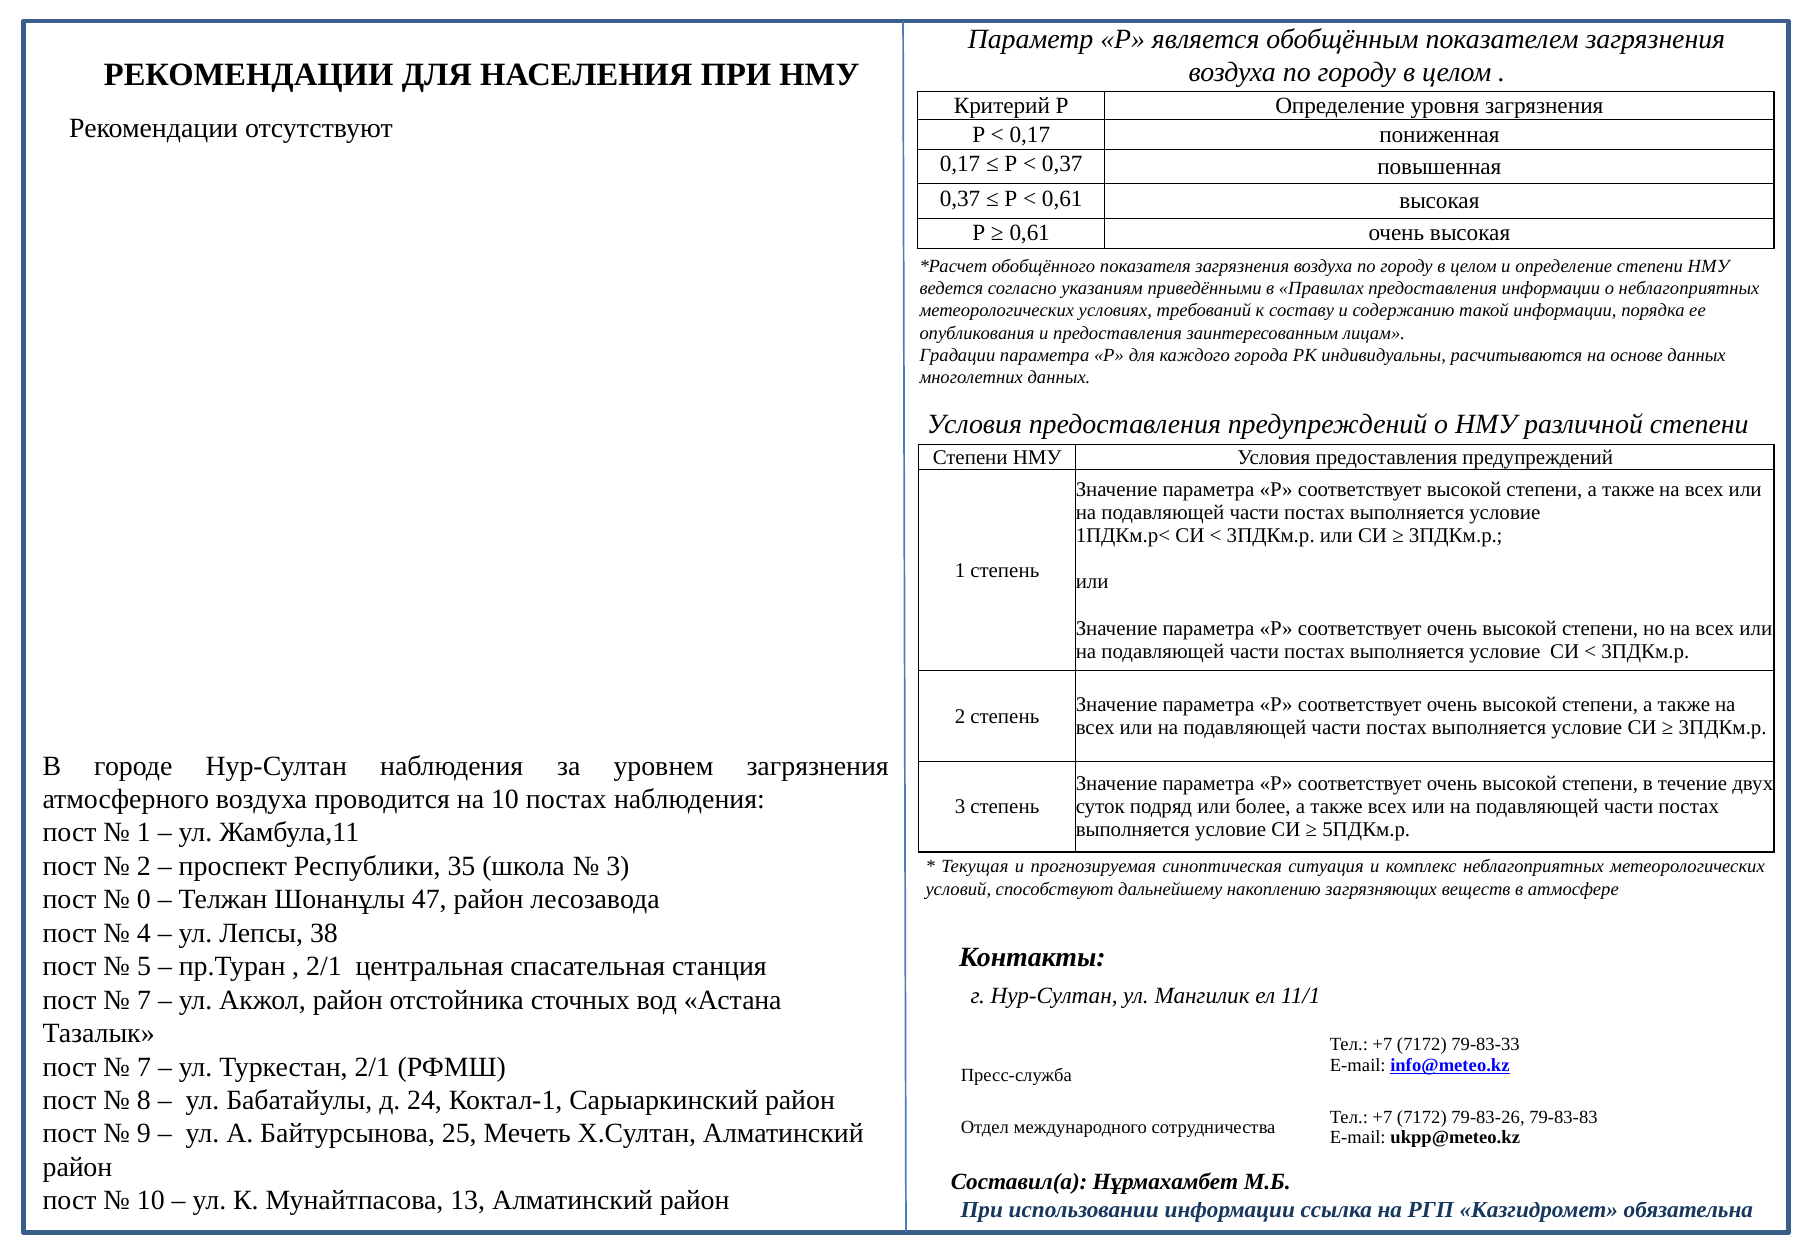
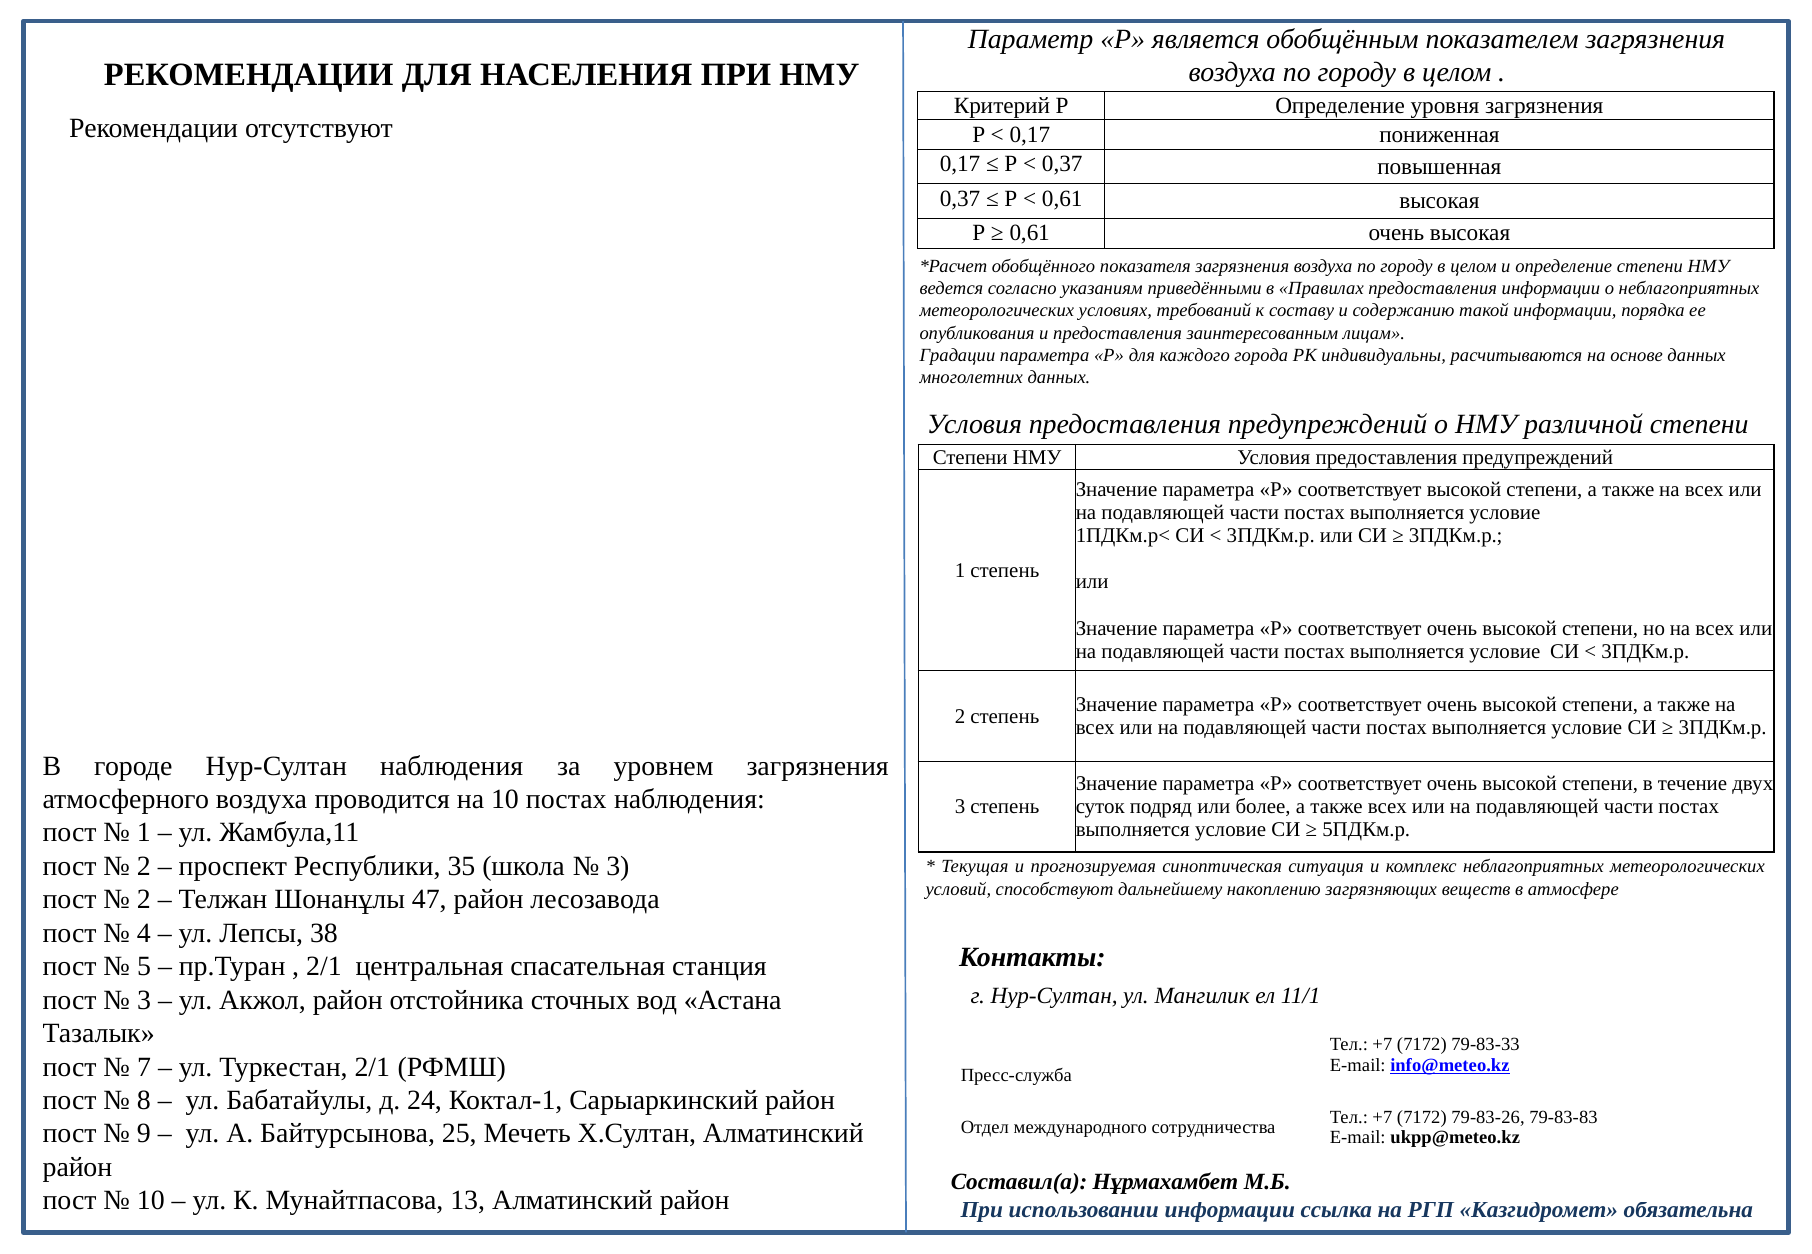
0 at (144, 900): 0 -> 2
7 at (144, 1000): 7 -> 3
